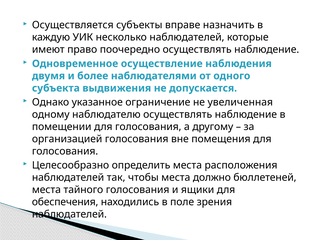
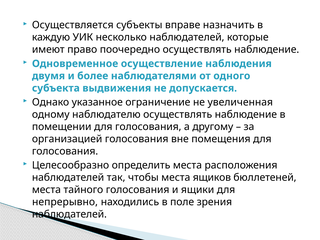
должно: должно -> ящиков
обеспечения: обеспечения -> непрерывно
